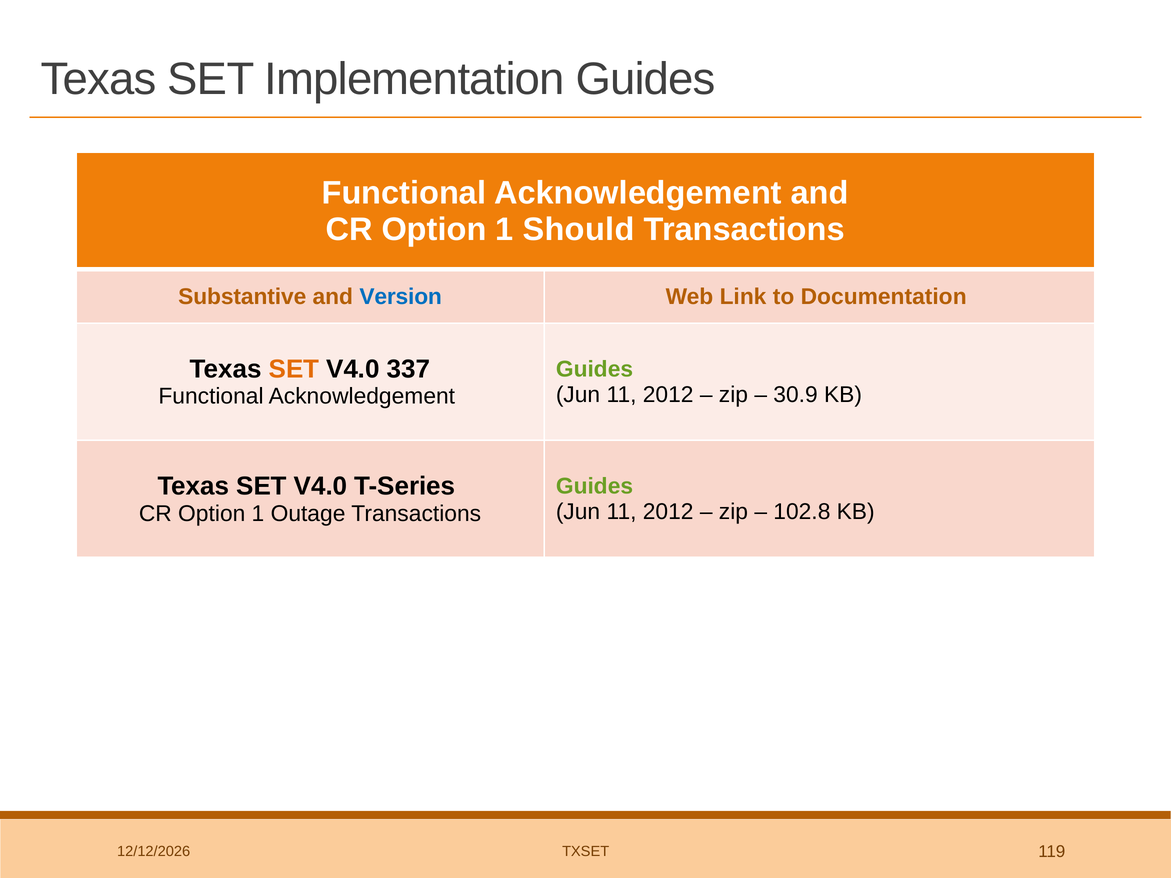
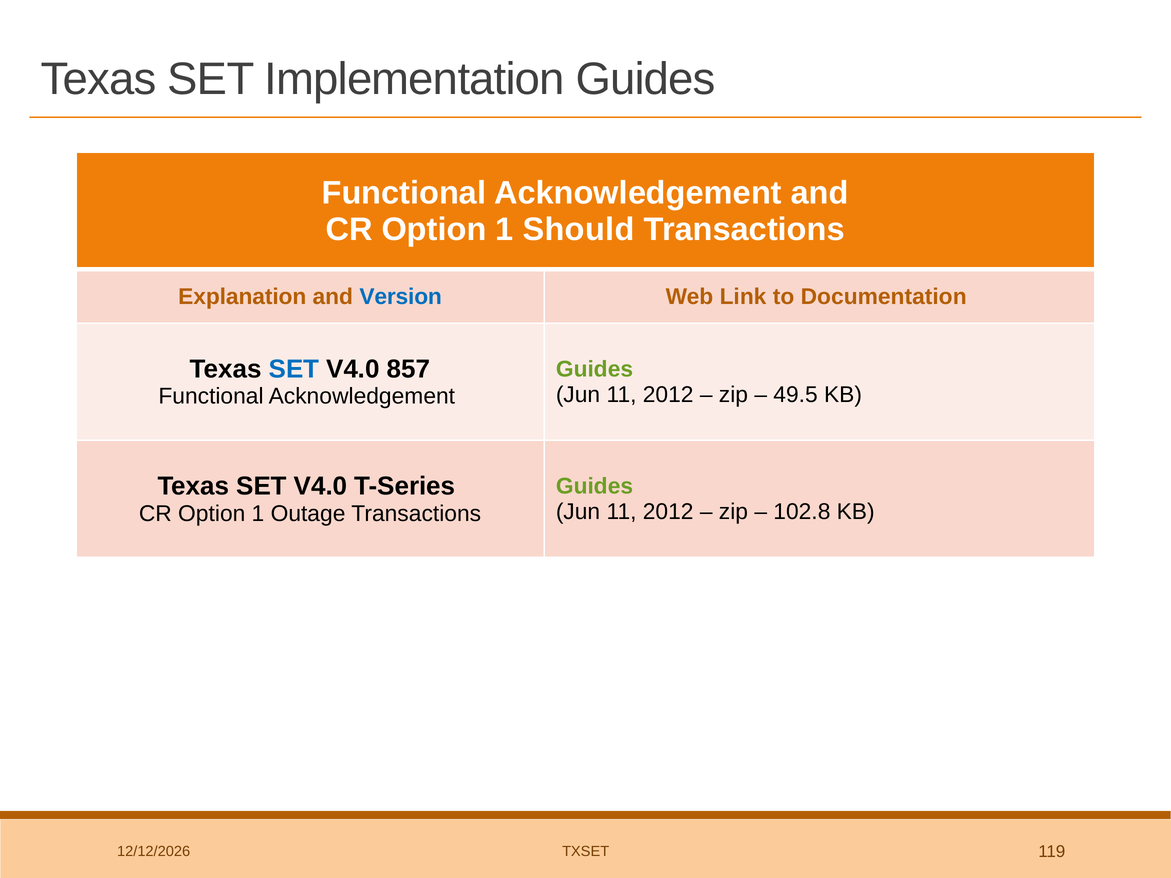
Substantive: Substantive -> Explanation
SET at (294, 369) colour: orange -> blue
337: 337 -> 857
30.9: 30.9 -> 49.5
